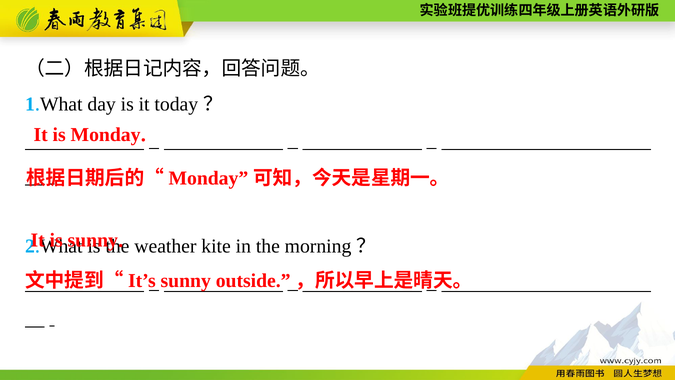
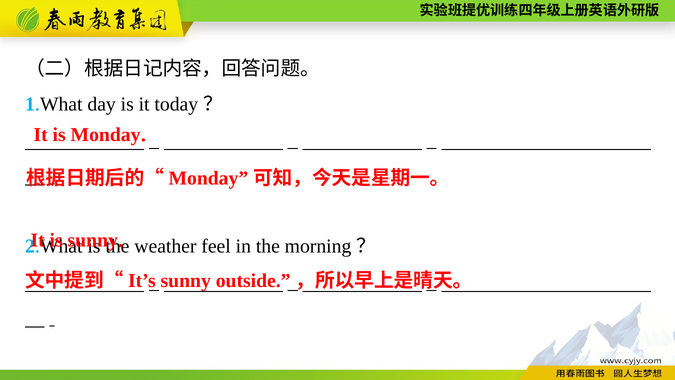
kite: kite -> feel
